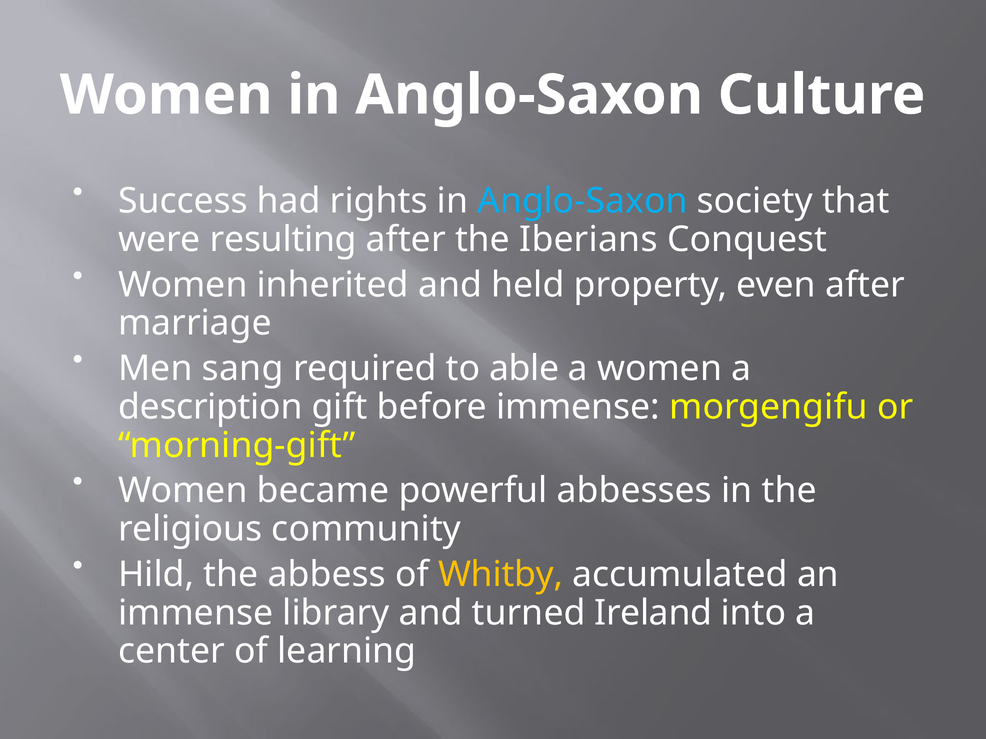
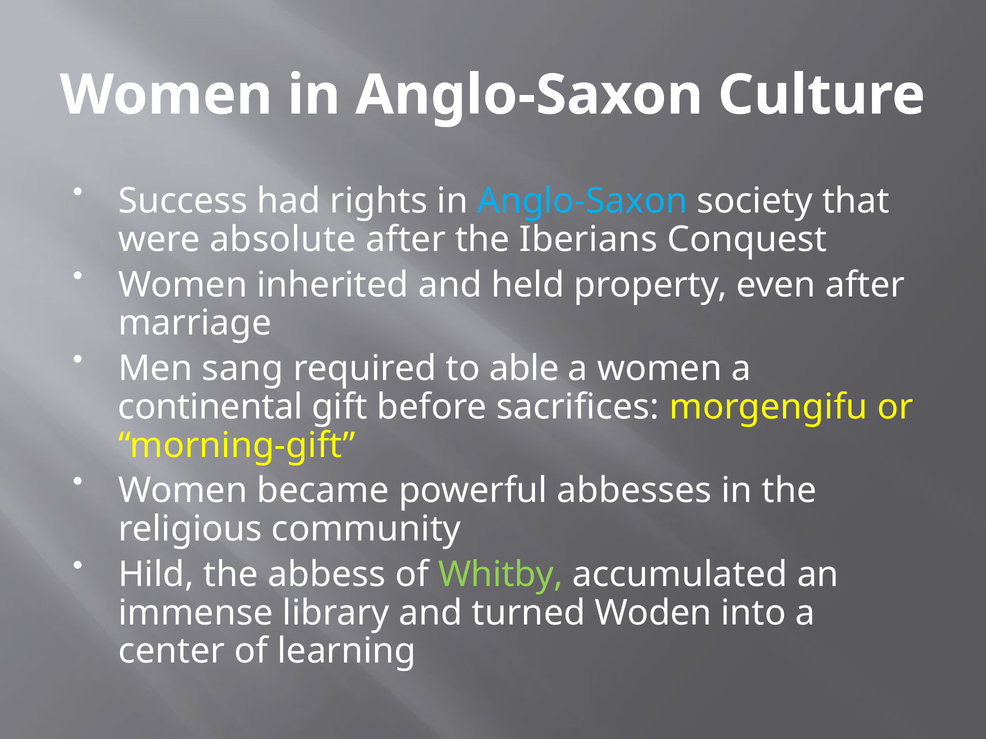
resulting: resulting -> absolute
description: description -> continental
before immense: immense -> sacrifices
Whitby colour: yellow -> light green
Ireland: Ireland -> Woden
